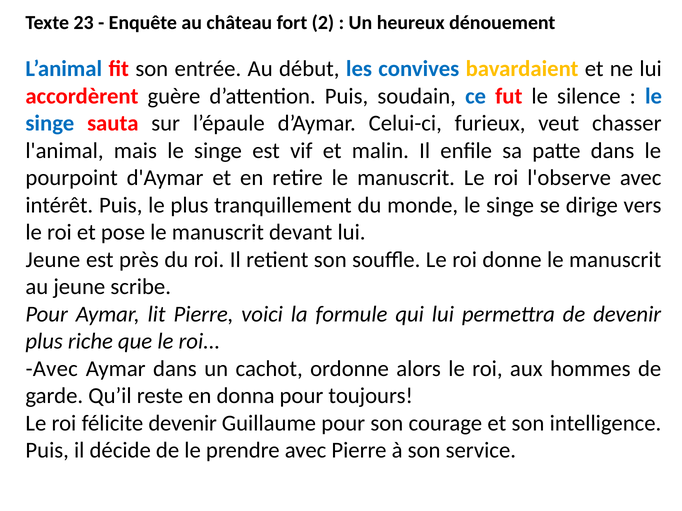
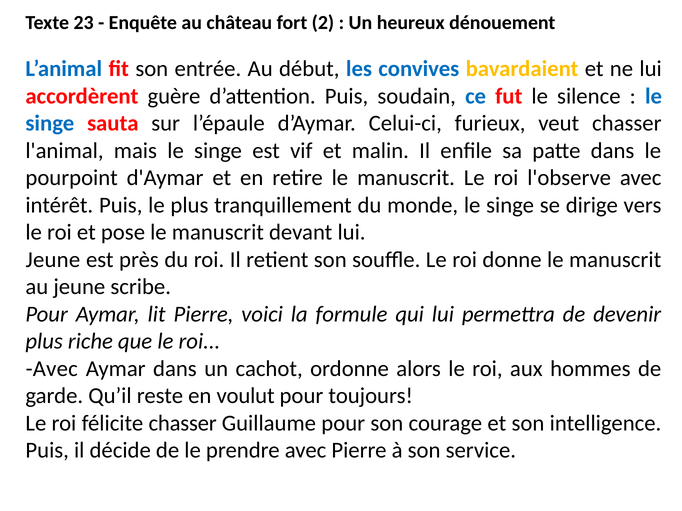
donna: donna -> voulut
félicite devenir: devenir -> chasser
